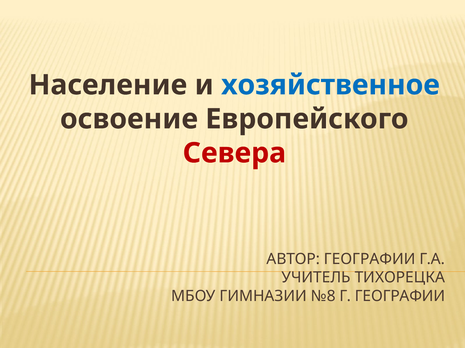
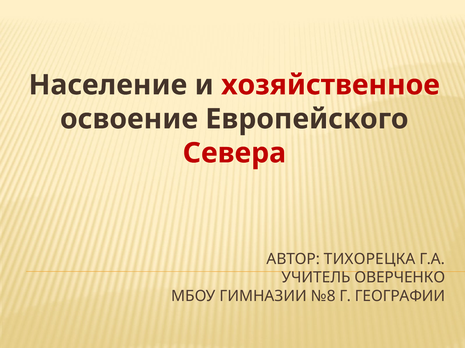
хозяйственное colour: blue -> red
АВТОР ГЕОГРАФИИ: ГЕОГРАФИИ -> ТИХОРЕЦКА
ТИХОРЕЦКА: ТИХОРЕЦКА -> ОВЕРЧЕНКО
